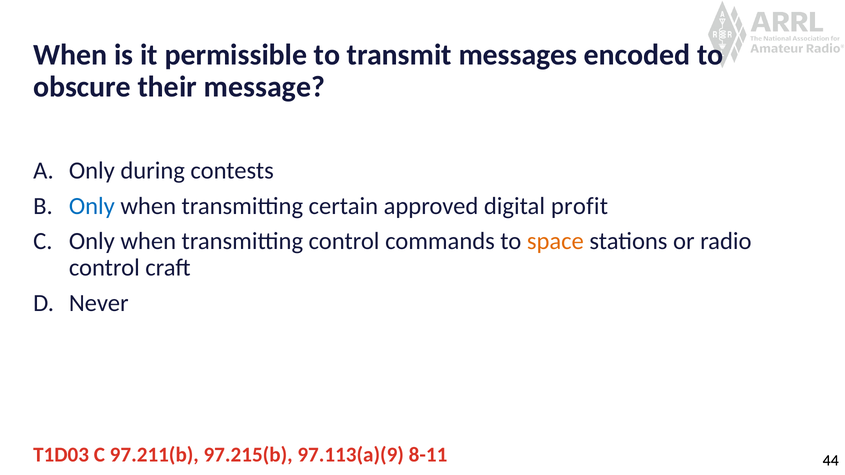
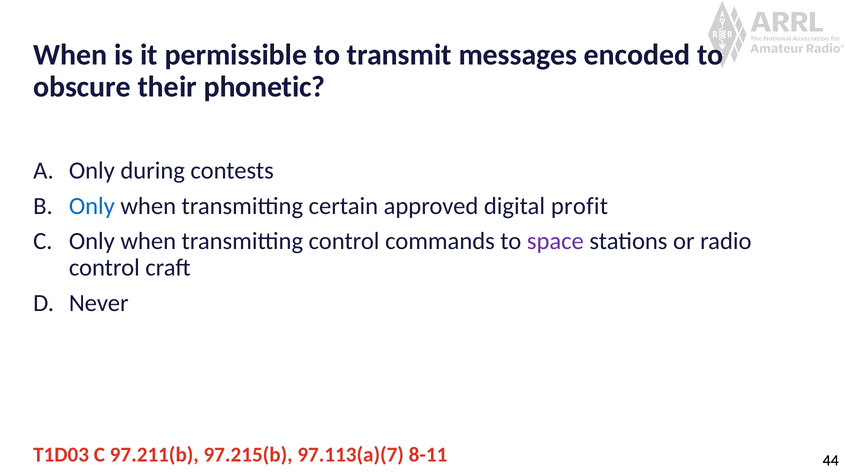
message: message -> phonetic
space colour: orange -> purple
97.113(a)(9: 97.113(a)(9 -> 97.113(a)(7
